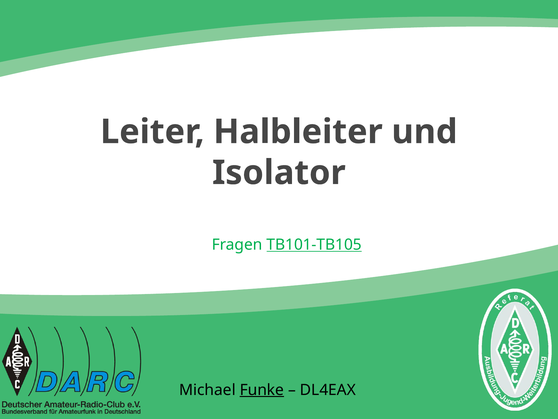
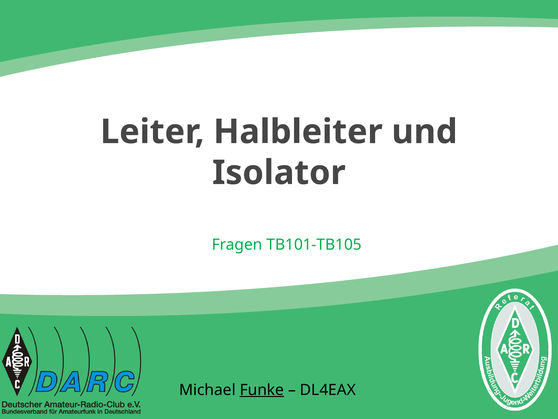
TB101-TB105 underline: present -> none
